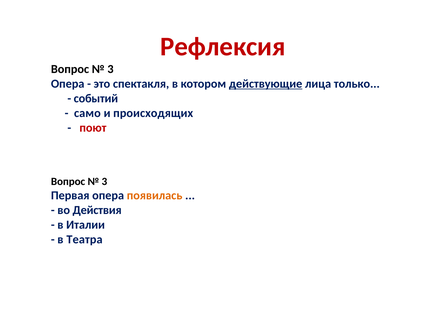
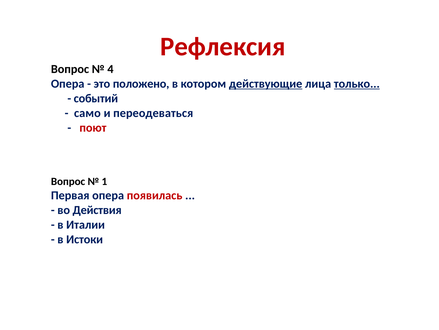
3 at (110, 69): 3 -> 4
спектакля: спектакля -> положено
только underline: none -> present
происходящих: происходящих -> переодеваться
3 at (104, 181): 3 -> 1
появилась colour: orange -> red
Театра: Театра -> Истоки
